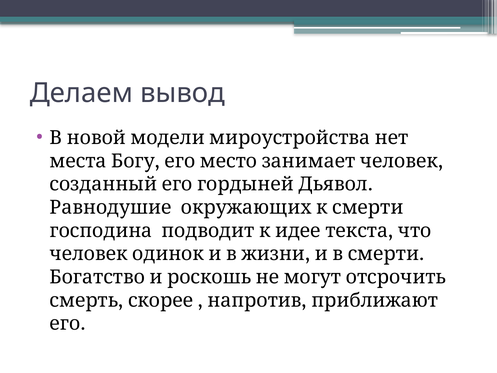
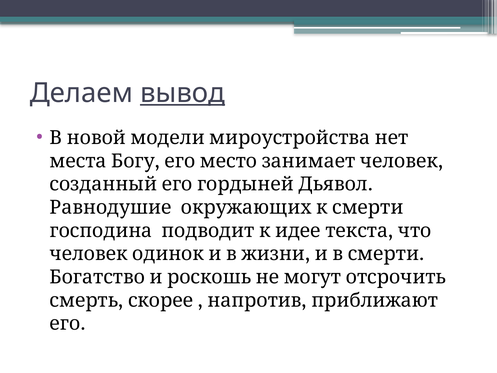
вывод underline: none -> present
